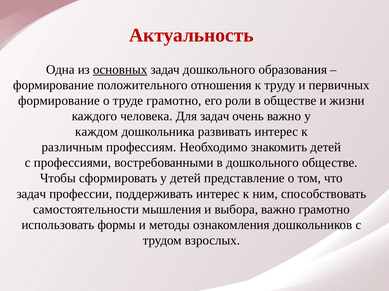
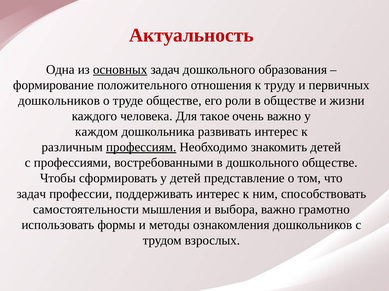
формирование at (59, 101): формирование -> дошкольников
труде грамотно: грамотно -> обществе
Для задач: задач -> такое
профессиям underline: none -> present
